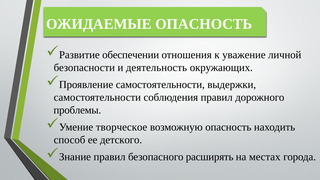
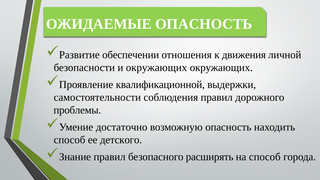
уважение: уважение -> движения
и деятельность: деятельность -> окружающих
Проявление самостоятельности: самостоятельности -> квалификационной
творческое: творческое -> достаточно
на местах: местах -> способ
